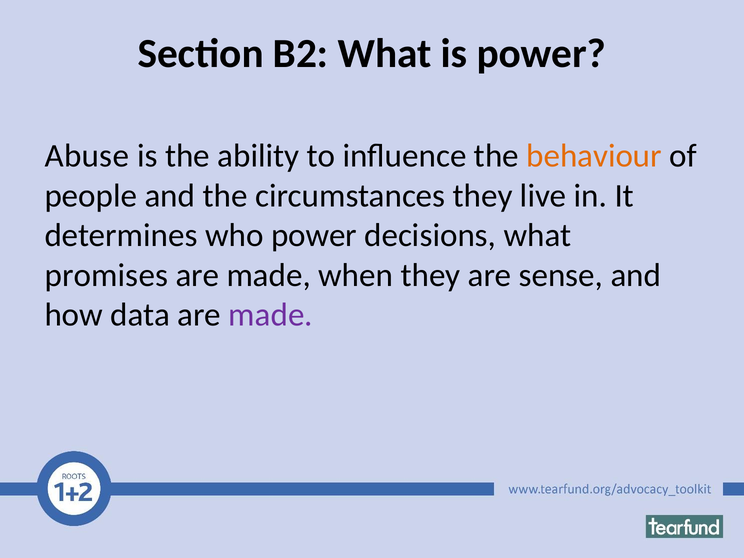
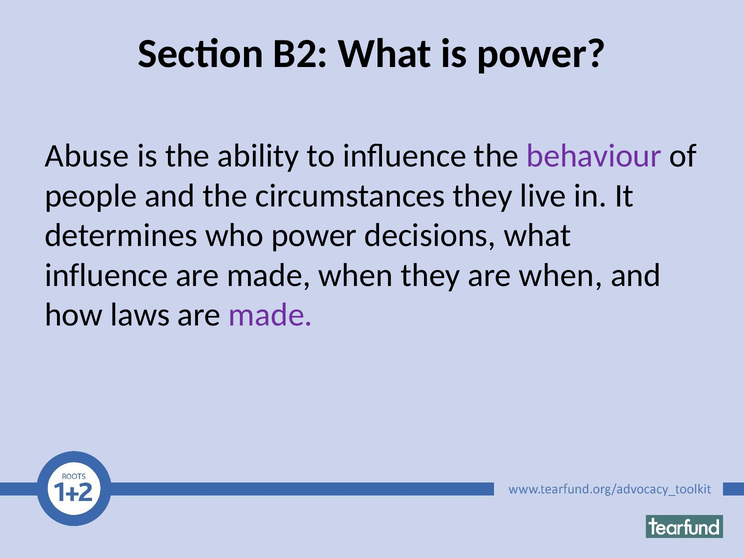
behaviour colour: orange -> purple
promises at (106, 275): promises -> influence
are sense: sense -> when
data: data -> laws
